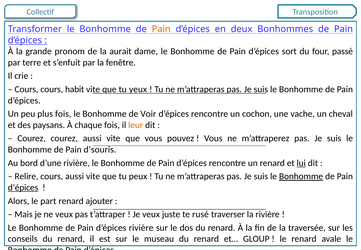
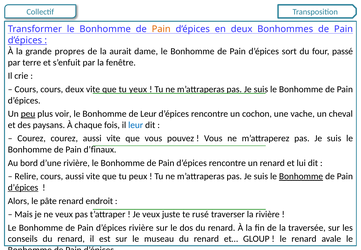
pronom: pronom -> propres
cours habit: habit -> deux
peu underline: none -> present
plus fois: fois -> voir
de Voir: Voir -> Leur
leur at (136, 125) colour: orange -> blue
d’souris: d’souris -> d’finaux
lui underline: present -> none
part: part -> pâte
ajouter: ajouter -> endroit
